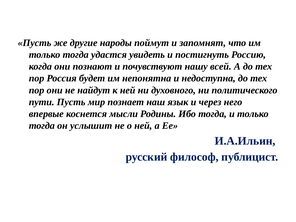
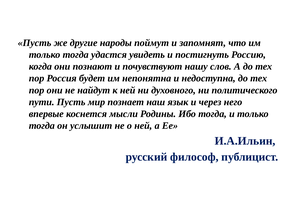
всей: всей -> слов
